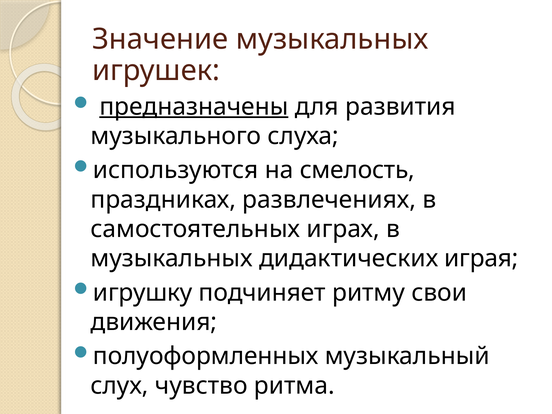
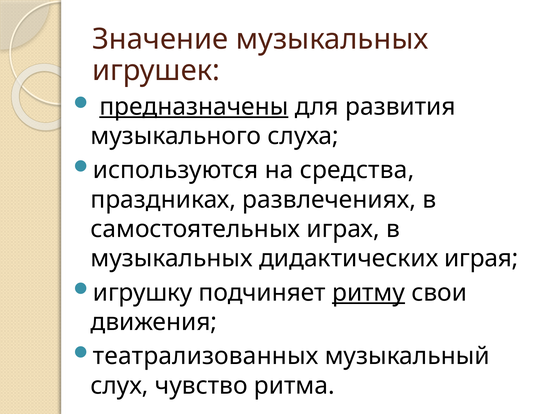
смелость: смелость -> средства
ритму underline: none -> present
полуоформленных: полуоформленных -> театрализованных
